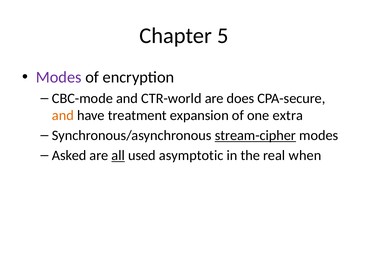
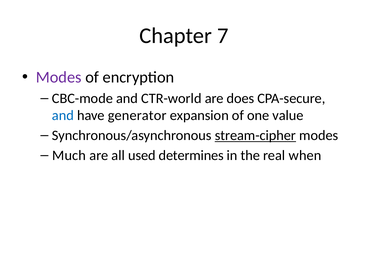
5: 5 -> 7
and at (63, 115) colour: orange -> blue
treatment: treatment -> generator
extra: extra -> value
Asked: Asked -> Much
all underline: present -> none
asymptotic: asymptotic -> determines
